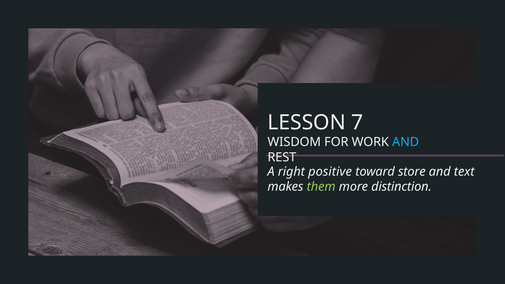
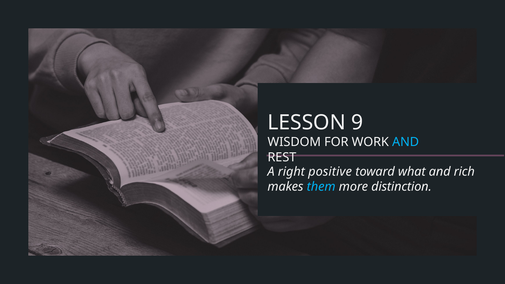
7: 7 -> 9
store: store -> what
text: text -> rich
them colour: light green -> light blue
